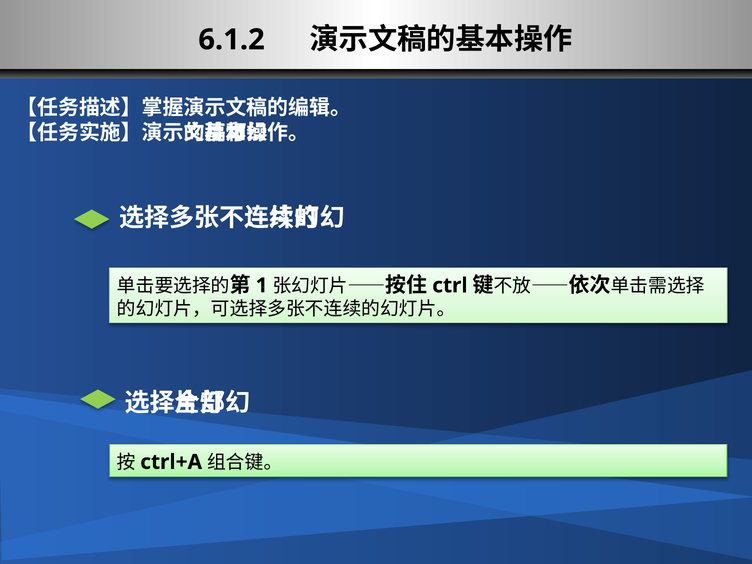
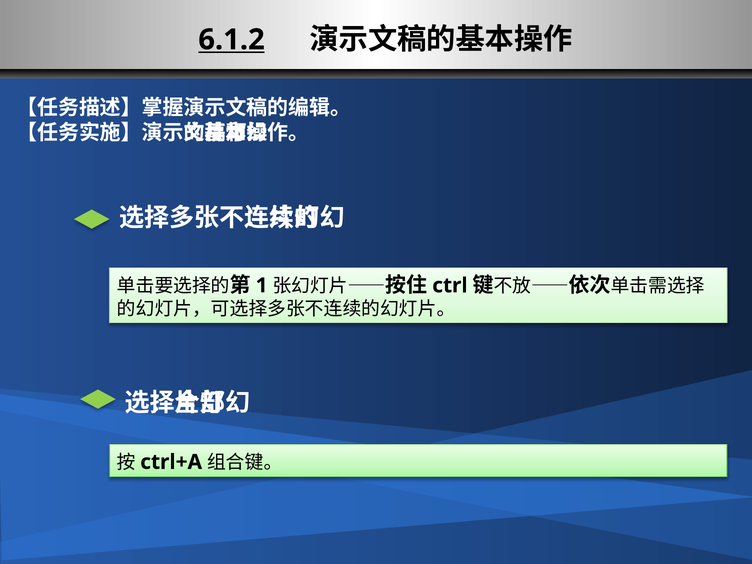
6.1.2 underline: none -> present
